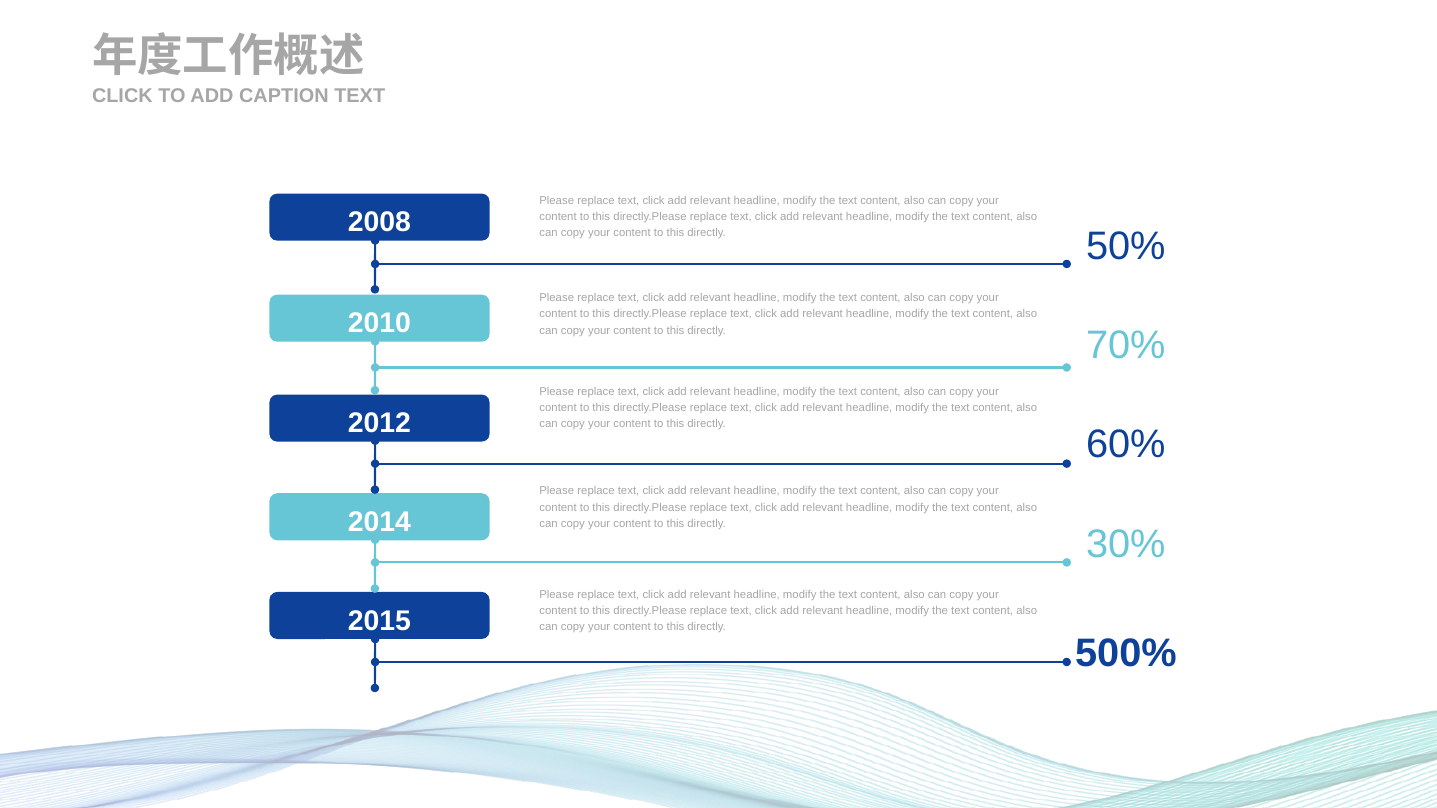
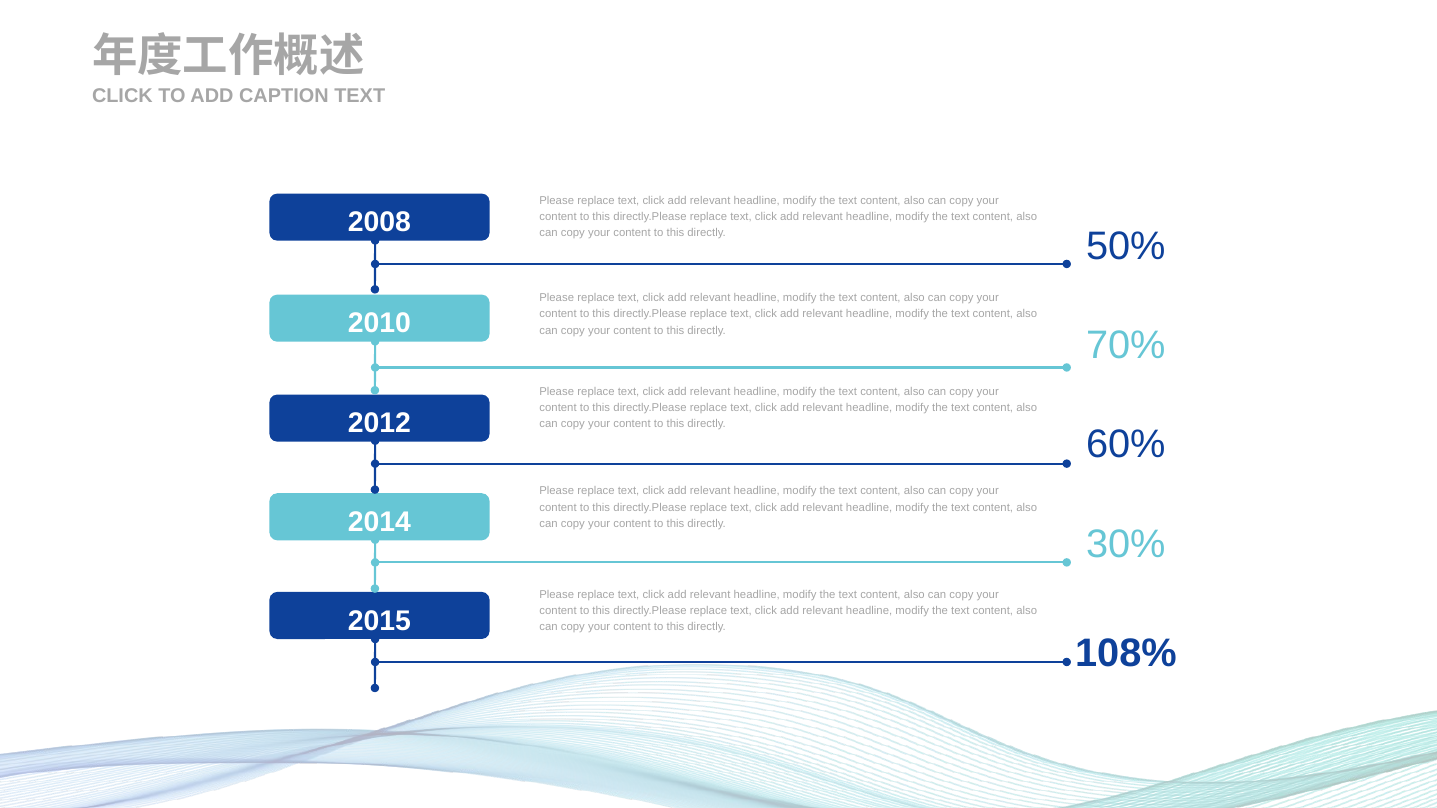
500%: 500% -> 108%
